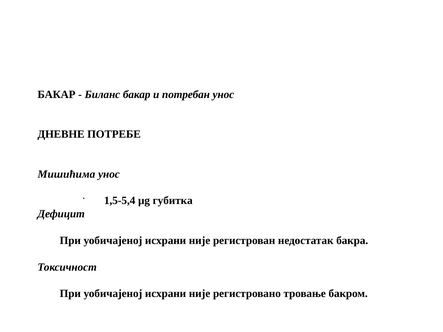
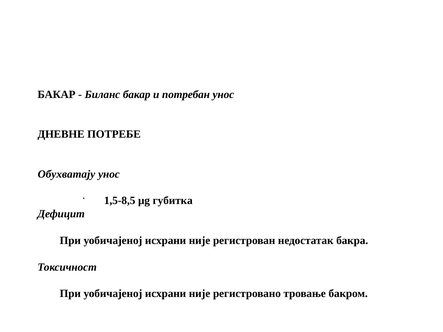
Мишићима: Мишићима -> Обухватају
1,5-5,4: 1,5-5,4 -> 1,5-8,5
